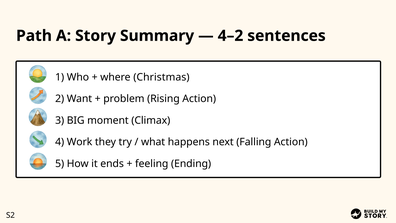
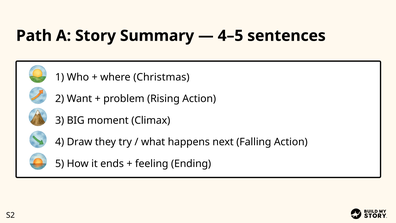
4–2: 4–2 -> 4–5
Work: Work -> Draw
